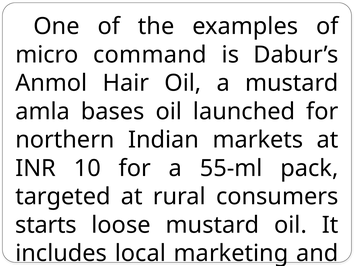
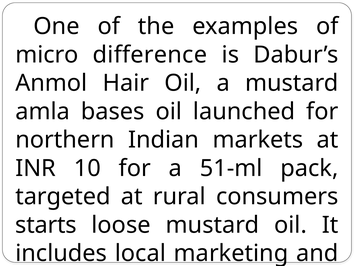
command: command -> difference
55-ml: 55-ml -> 51-ml
